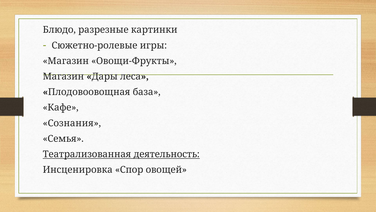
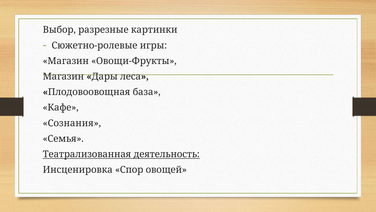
Блюдо: Блюдо -> Выбор
